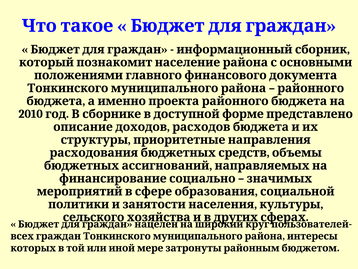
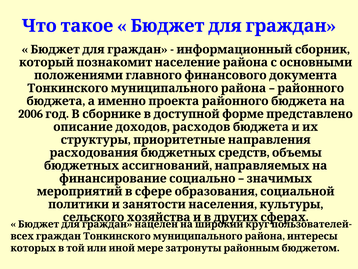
2010: 2010 -> 2006
